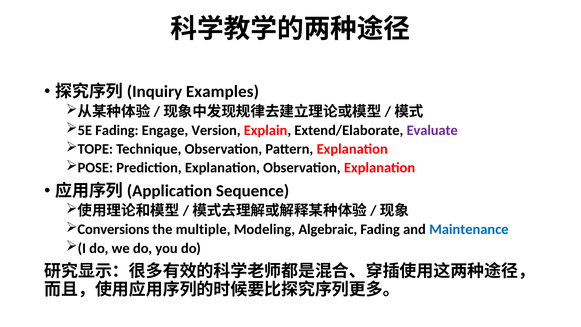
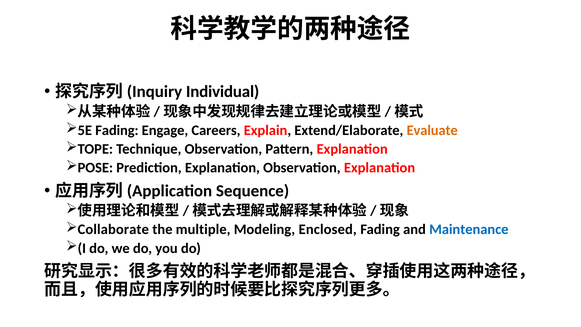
Examples: Examples -> Individual
Version: Version -> Careers
Evaluate colour: purple -> orange
Conversions: Conversions -> Collaborate
Algebraic: Algebraic -> Enclosed
